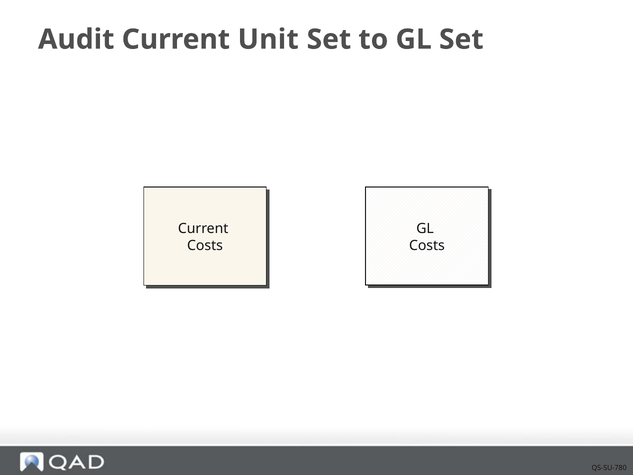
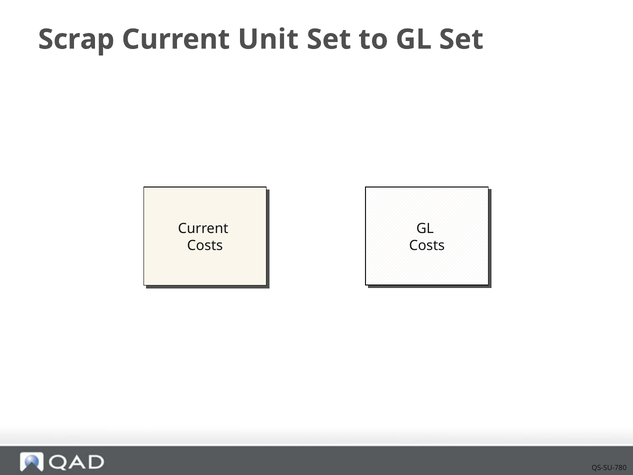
Audit: Audit -> Scrap
